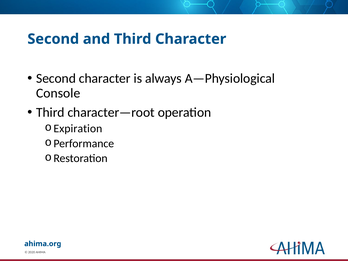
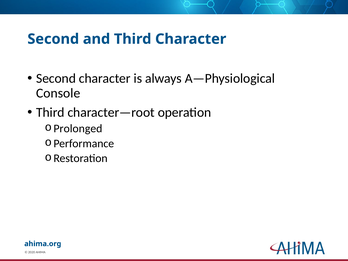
Expiration: Expiration -> Prolonged
